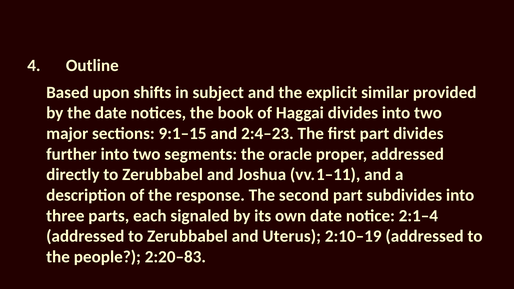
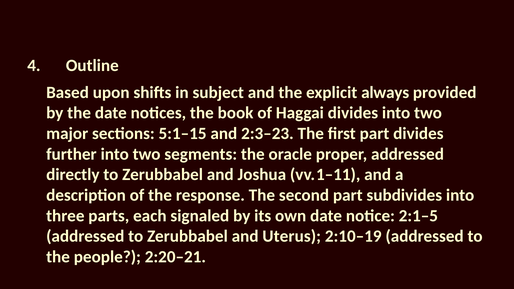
similar: similar -> always
9:1–15: 9:1–15 -> 5:1–15
2:4–23: 2:4–23 -> 2:3–23
2:1–4: 2:1–4 -> 2:1–5
2:20–83: 2:20–83 -> 2:20–21
